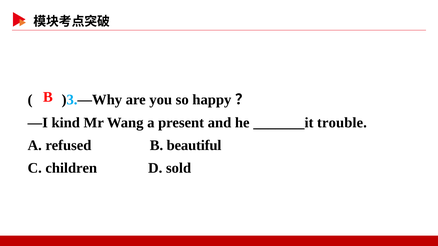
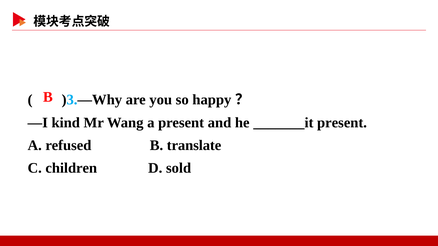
_______it trouble: trouble -> present
beautiful: beautiful -> translate
